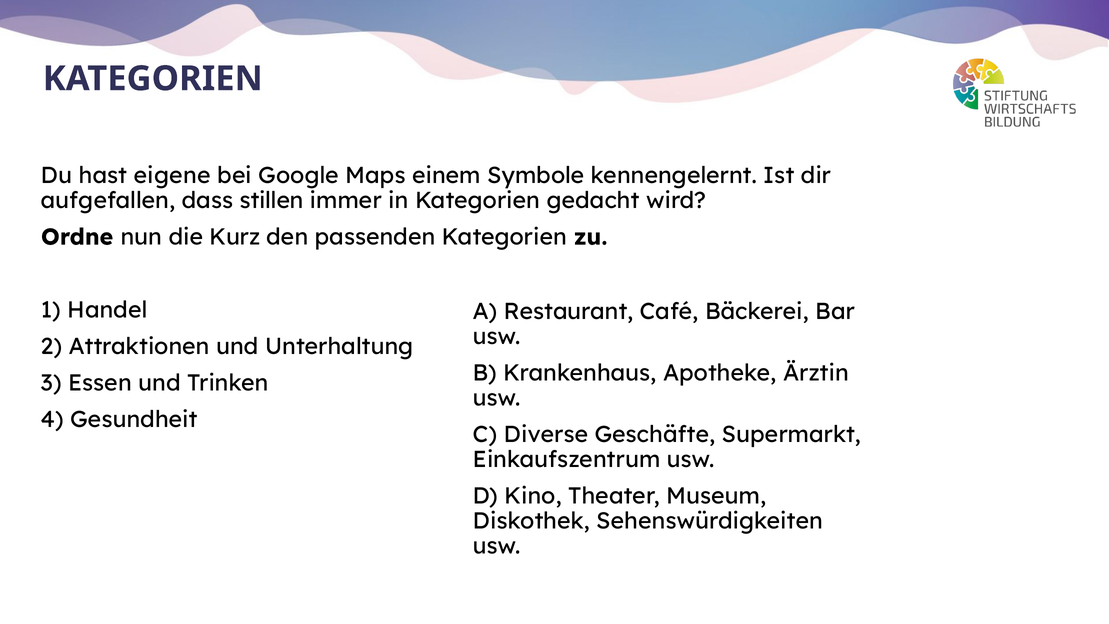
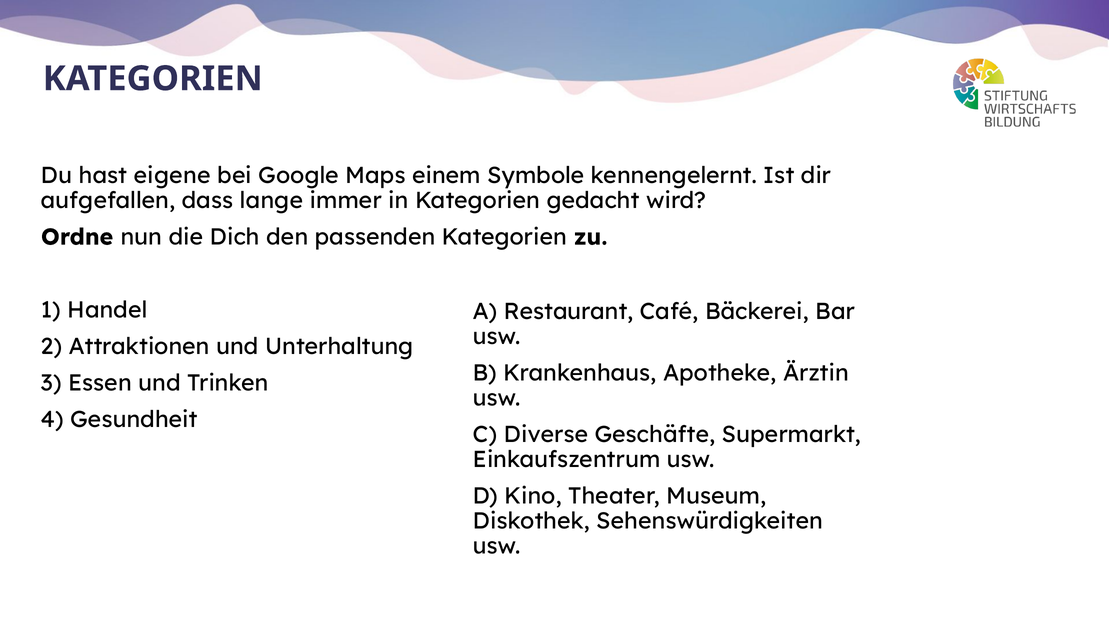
stillen: stillen -> lange
Kurz: Kurz -> Dich
